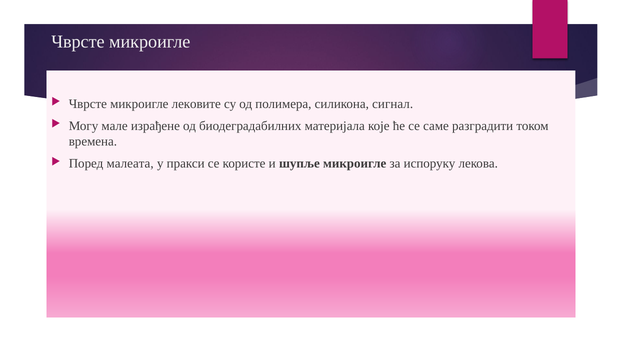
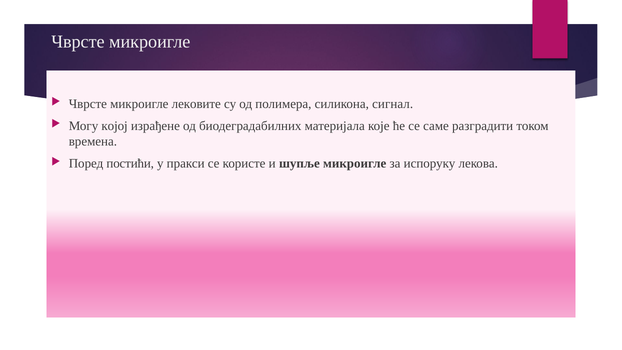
мале: мале -> којој
малеата: малеата -> постићи
